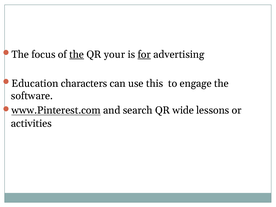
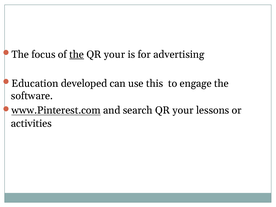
for underline: present -> none
characters: characters -> developed
search QR wide: wide -> your
